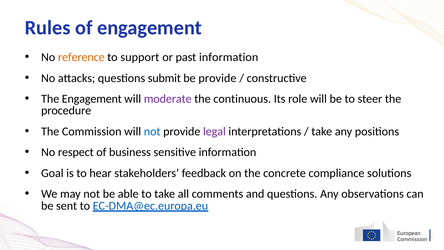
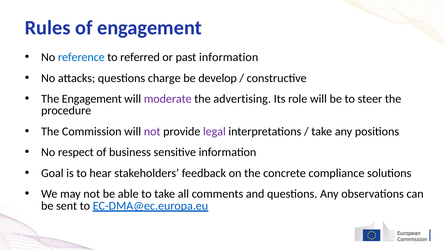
reference colour: orange -> blue
support: support -> referred
submit: submit -> charge
be provide: provide -> develop
continuous: continuous -> advertising
not at (152, 131) colour: blue -> purple
